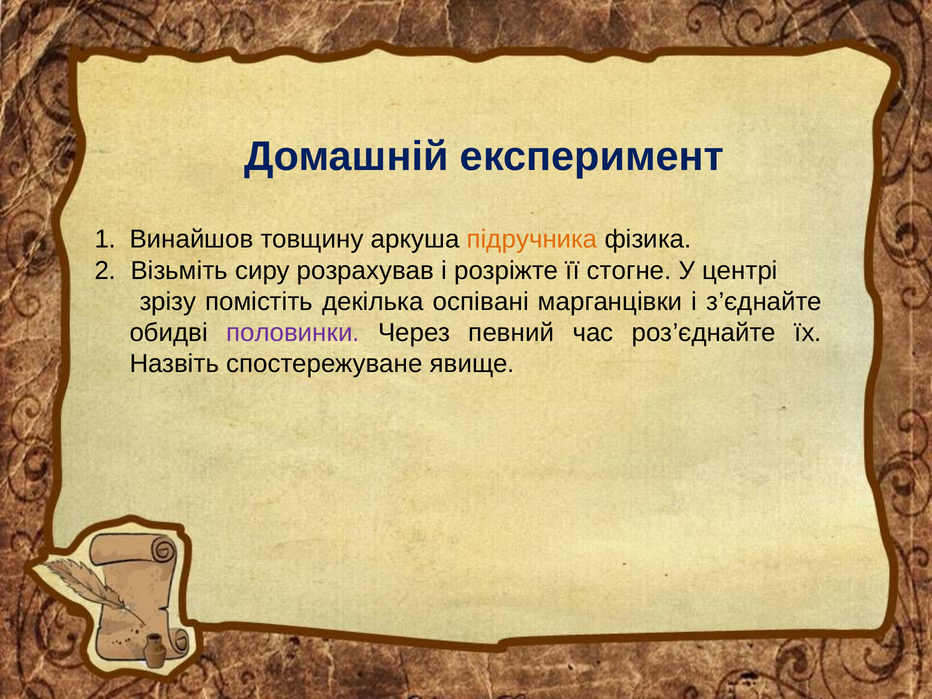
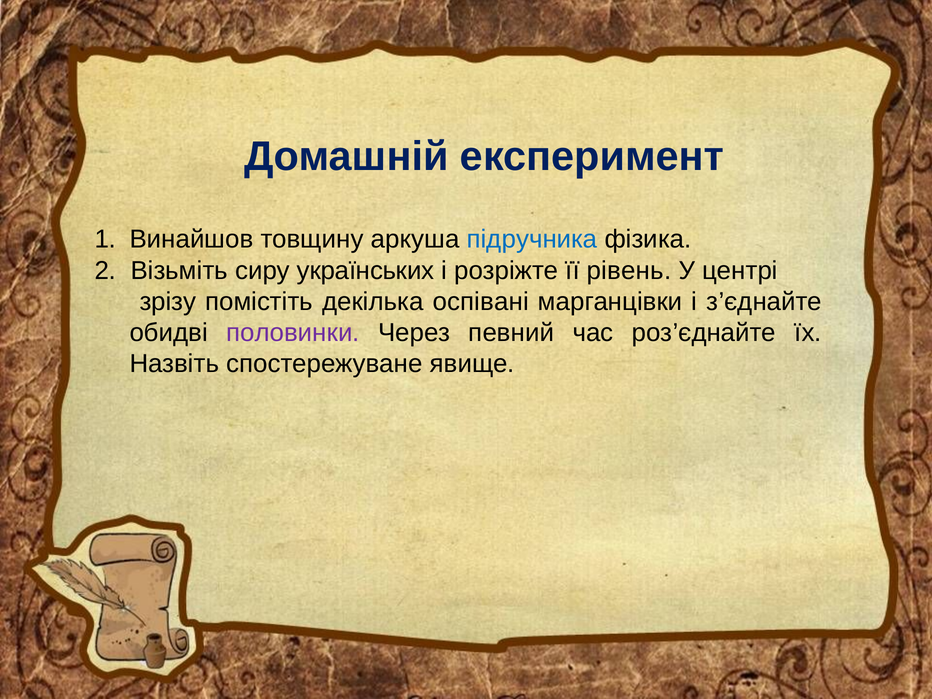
підручника colour: orange -> blue
розрахував: розрахував -> українських
стогне: стогне -> рівень
